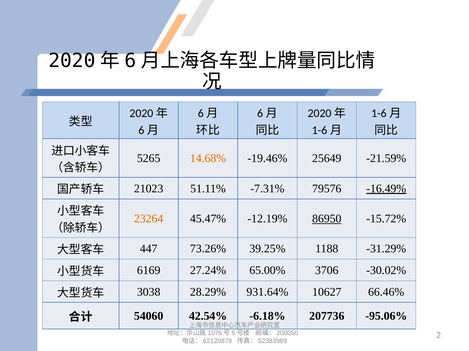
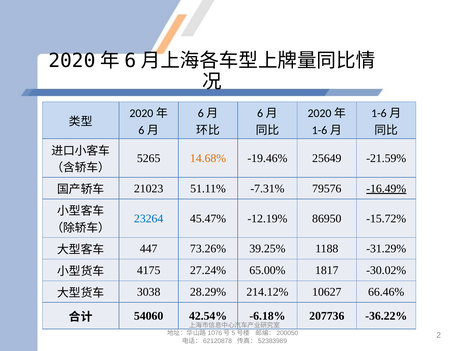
23264 colour: orange -> blue
86950 underline: present -> none
6169: 6169 -> 4175
3706: 3706 -> 1817
931.64%: 931.64% -> 214.12%
-95.06%: -95.06% -> -36.22%
